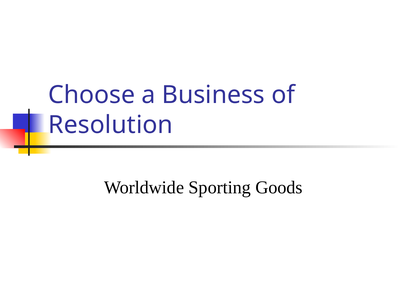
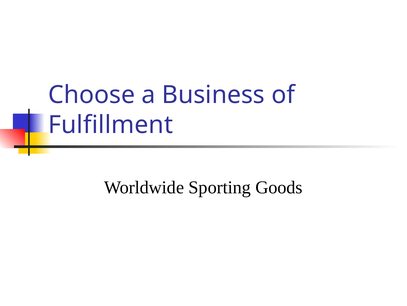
Resolution: Resolution -> Fulfillment
